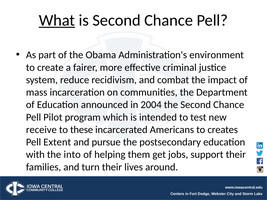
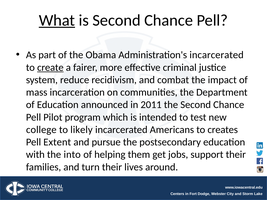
Administration's environment: environment -> incarcerated
create underline: none -> present
2004: 2004 -> 2011
receive: receive -> college
these: these -> likely
